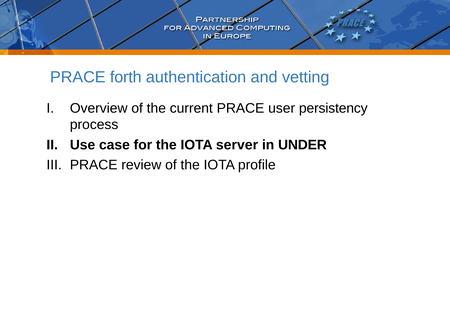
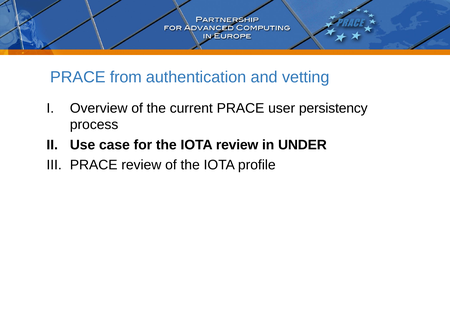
forth: forth -> from
IOTA server: server -> review
